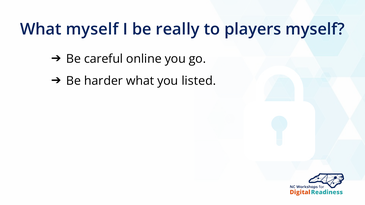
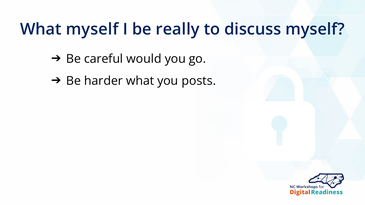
players: players -> discuss
online: online -> would
listed: listed -> posts
